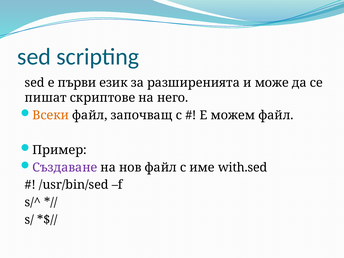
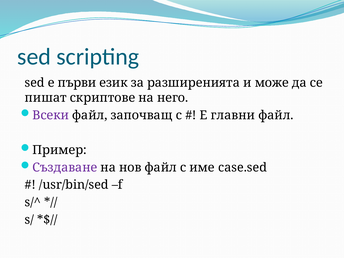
Всеки colour: orange -> purple
можем: можем -> главни
with.sed: with.sed -> case.sed
